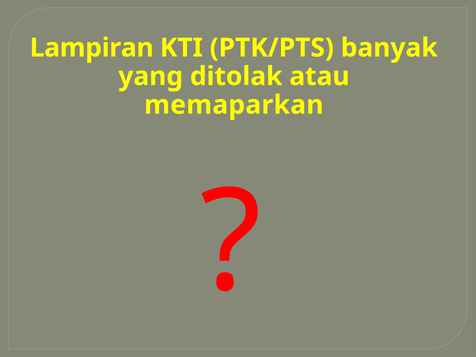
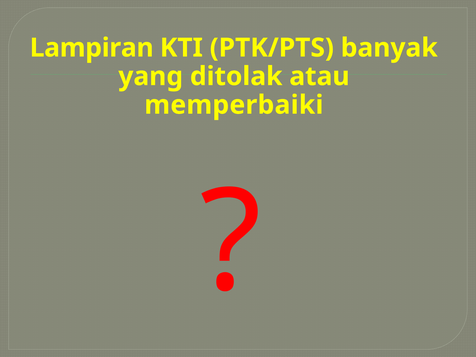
memaparkan: memaparkan -> memperbaiki
